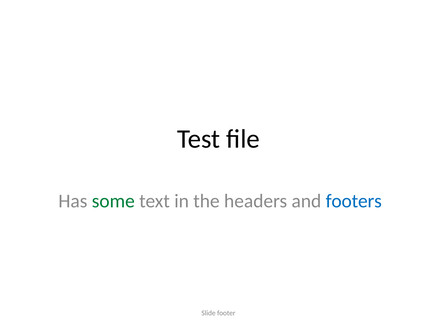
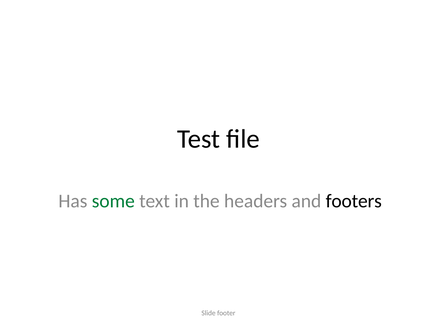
footers colour: blue -> black
